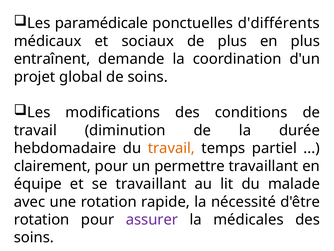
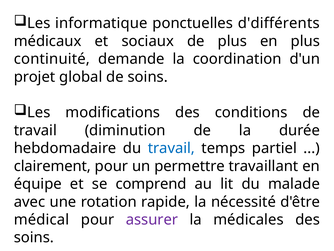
paramédicale: paramédicale -> informatique
entraînent: entraînent -> continuité
travail at (171, 148) colour: orange -> blue
se travaillant: travaillant -> comprend
rotation at (42, 219): rotation -> médical
